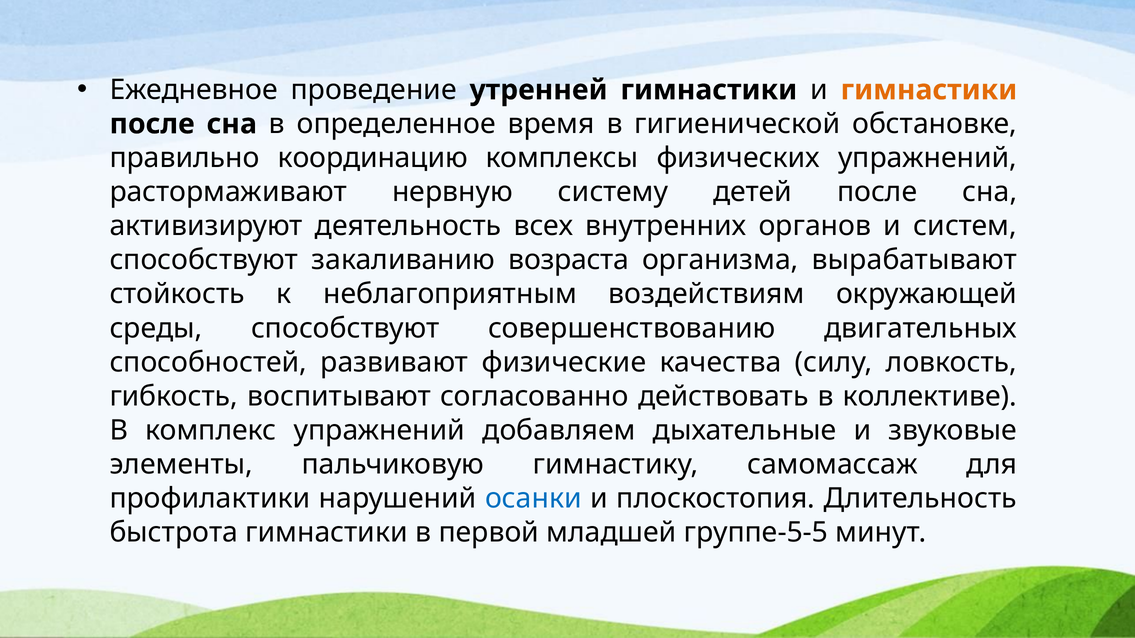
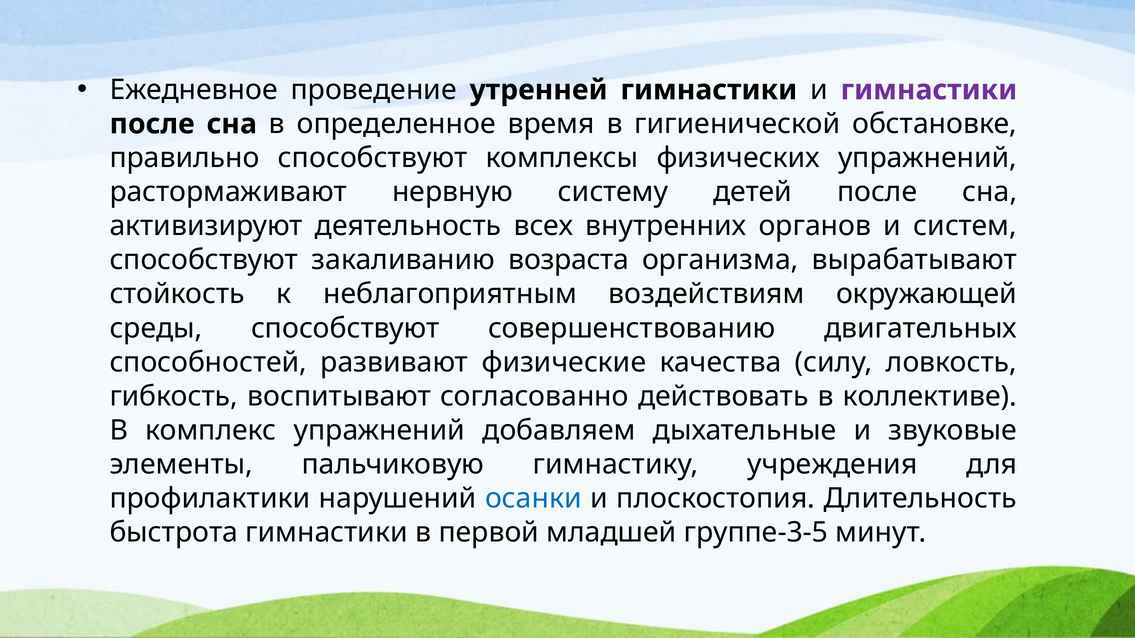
гимнастики at (929, 90) colour: orange -> purple
правильно координацию: координацию -> способствуют
самомассаж: самомассаж -> учреждения
группе-5-5: группе-5-5 -> группе-3-5
